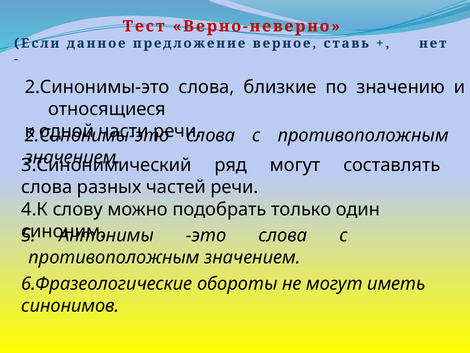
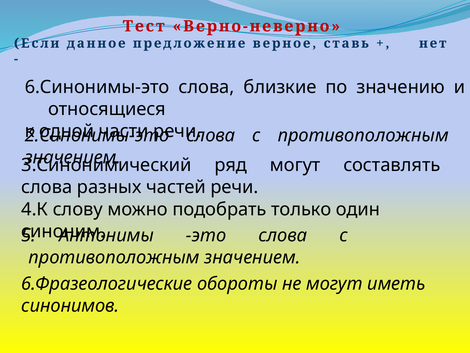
2.Синонимы-это at (97, 87): 2.Синонимы-это -> 6.Синонимы-это
